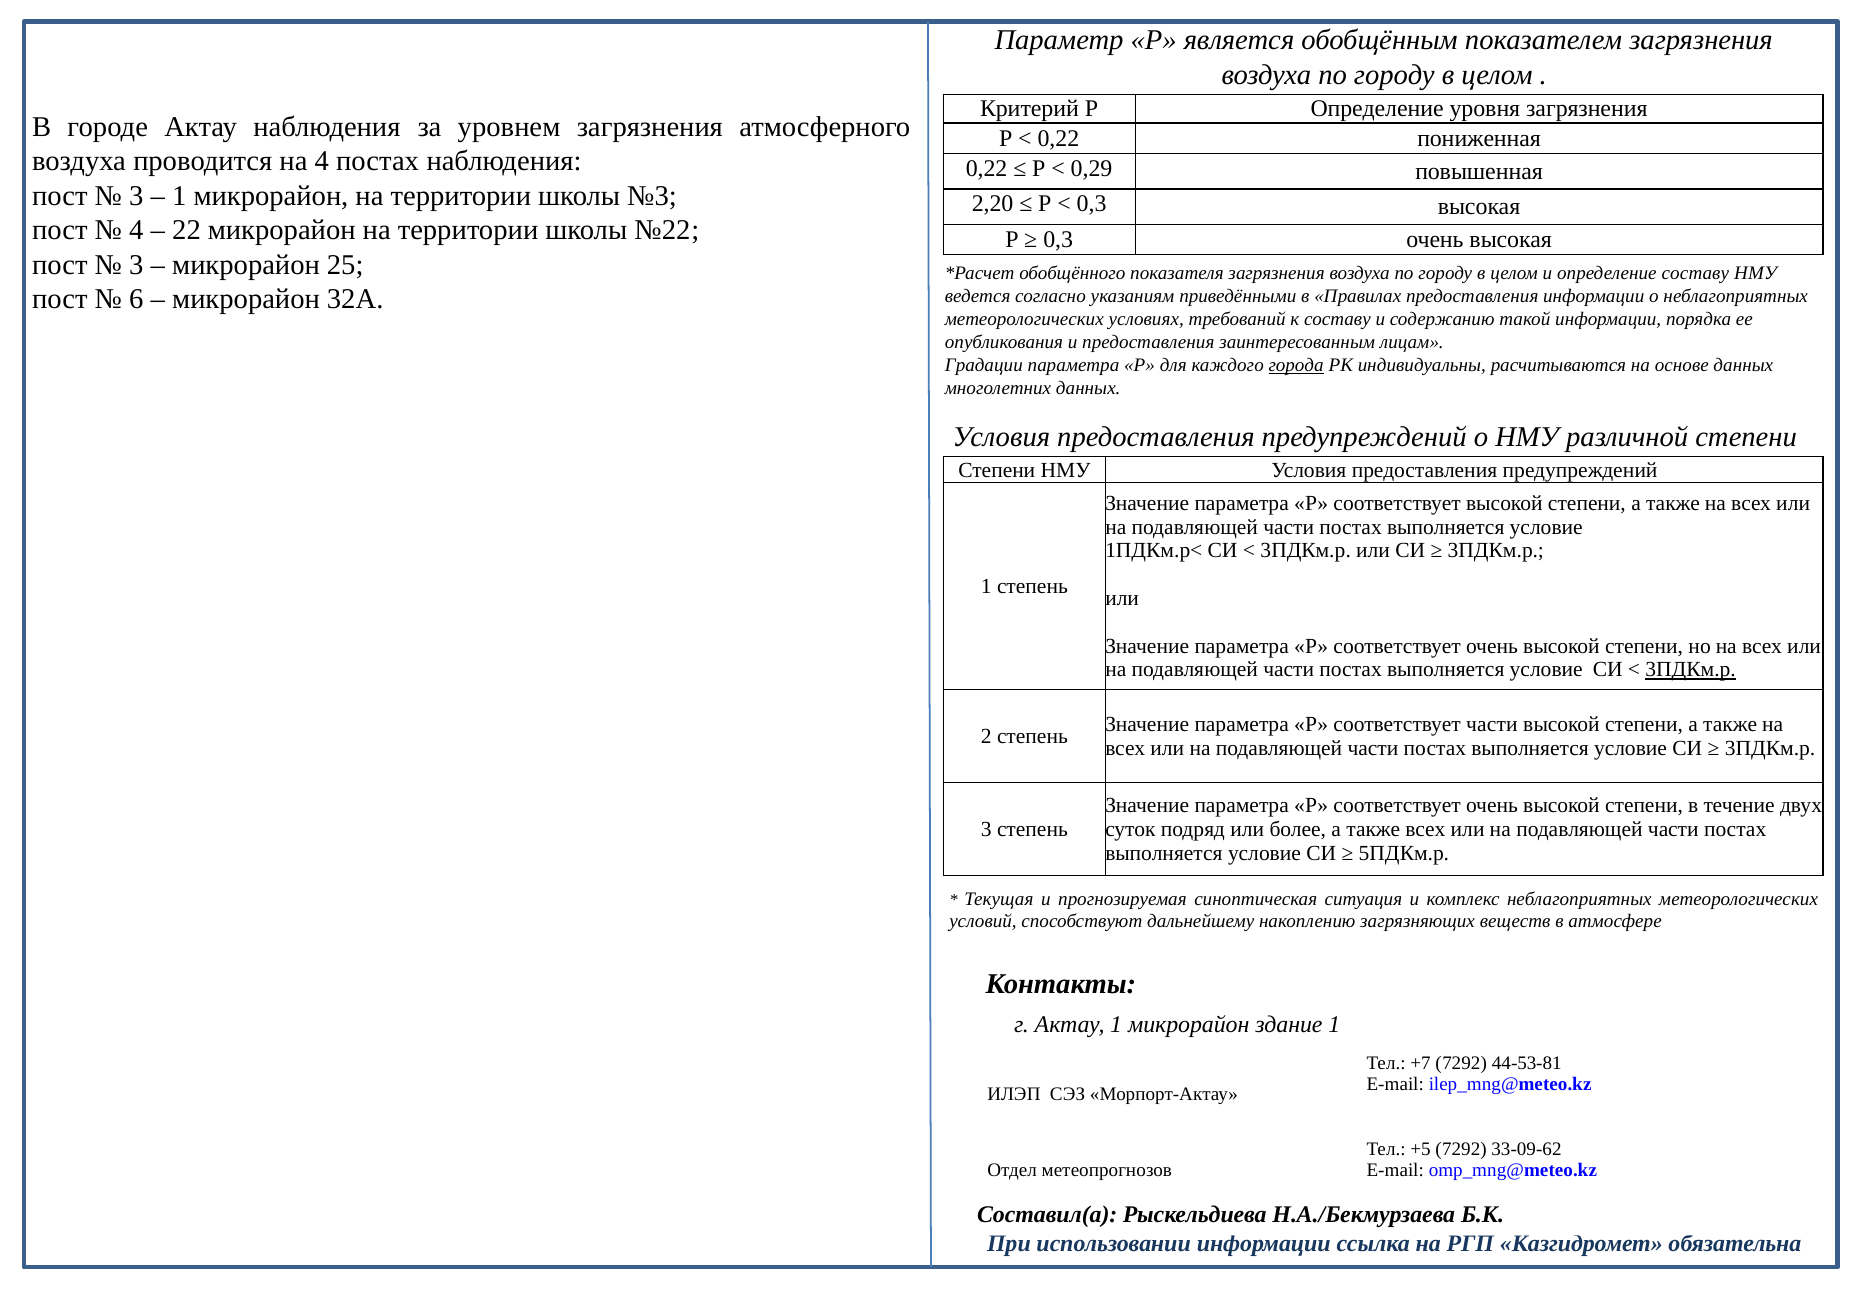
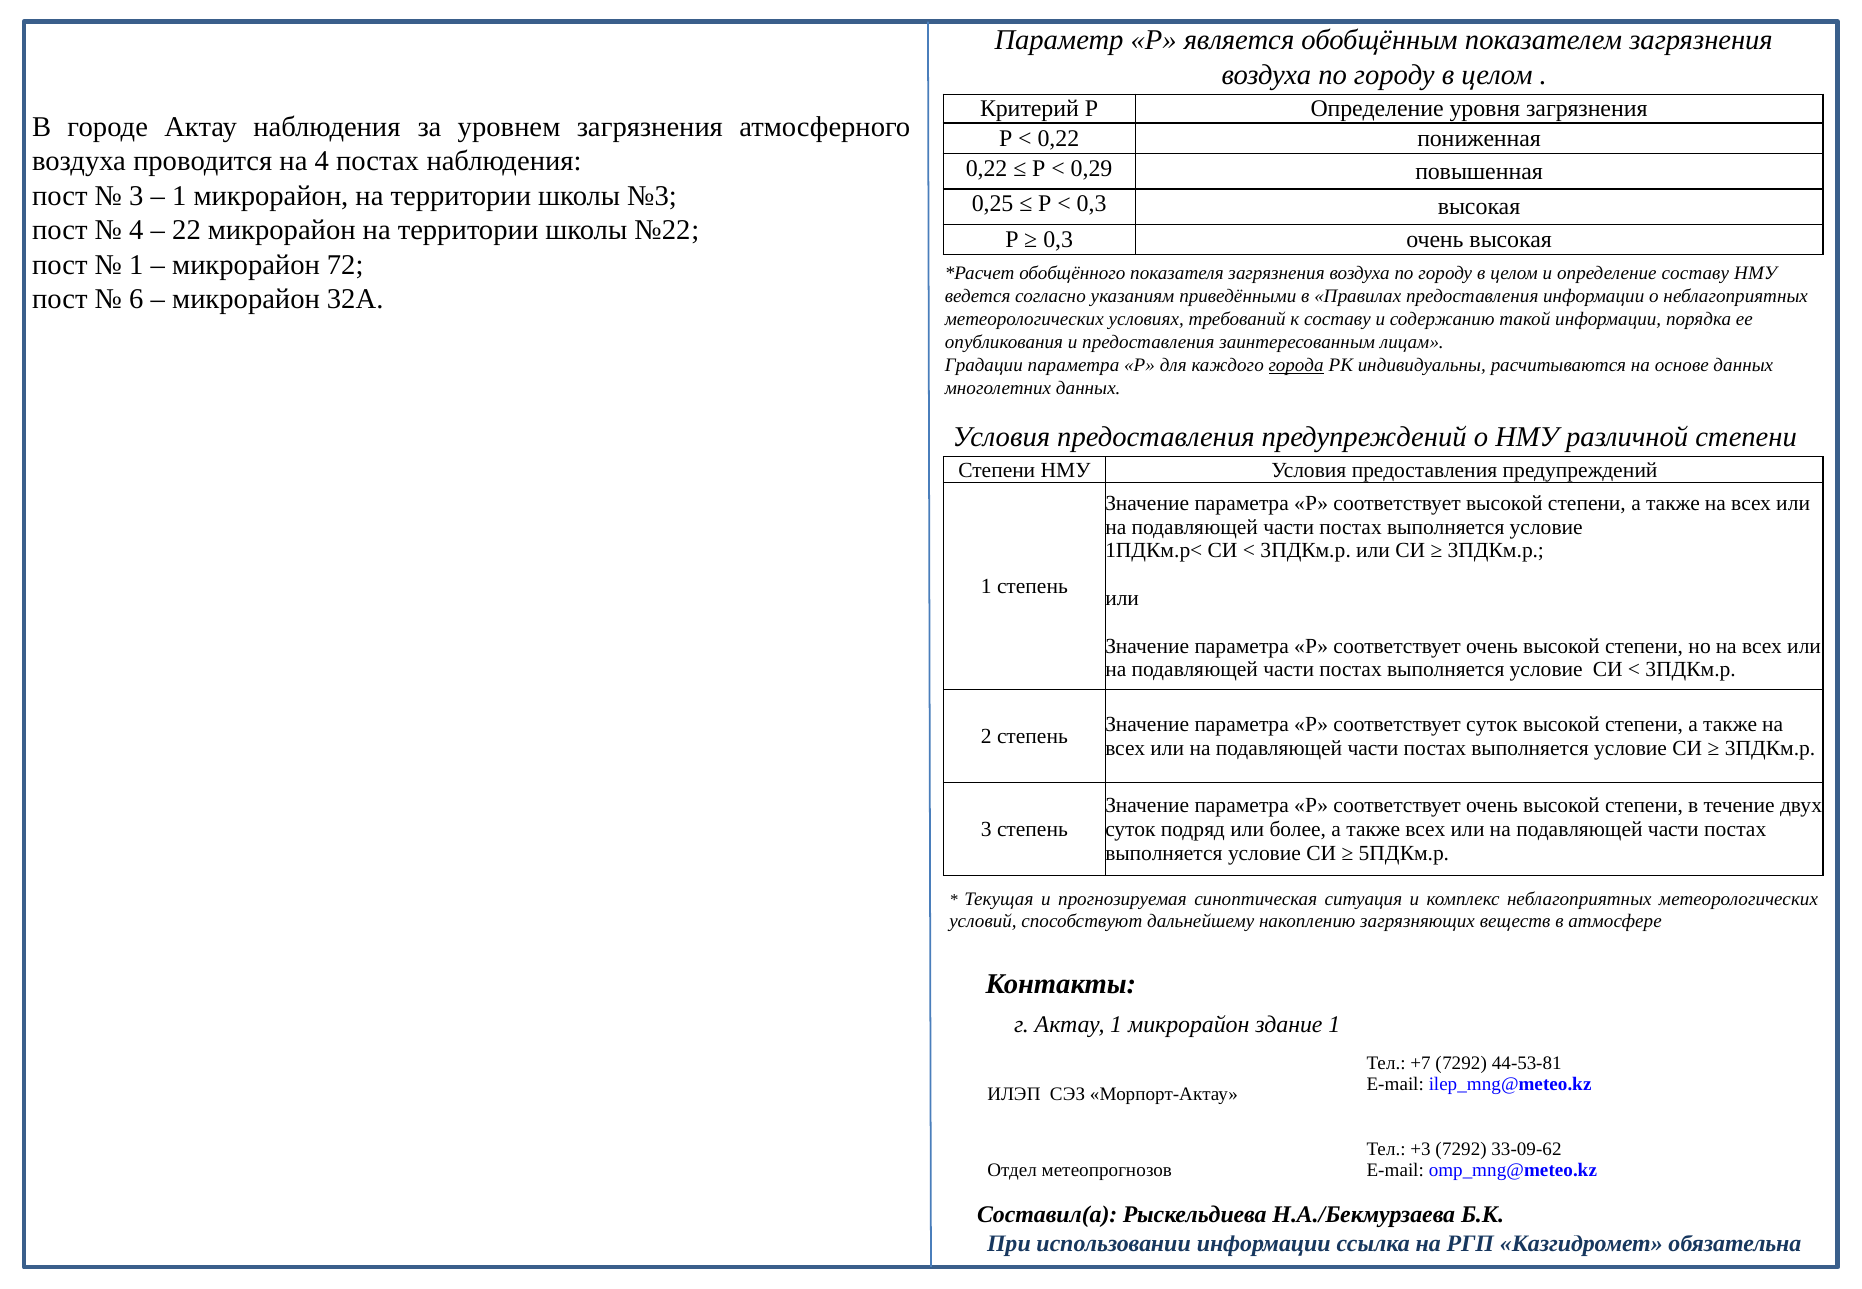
2,20: 2,20 -> 0,25
3 at (136, 265): 3 -> 1
25: 25 -> 72
3ПДКм.р at (1691, 670) underline: present -> none
соответствует части: части -> суток
+5: +5 -> +3
